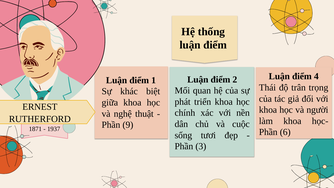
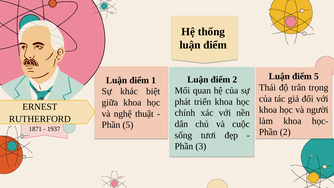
điểm 4: 4 -> 5
Phần 9: 9 -> 5
Phần 6: 6 -> 2
